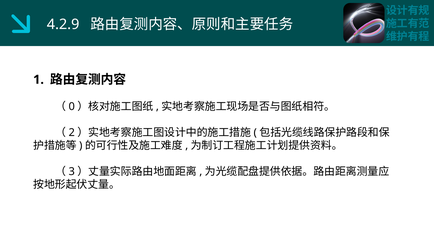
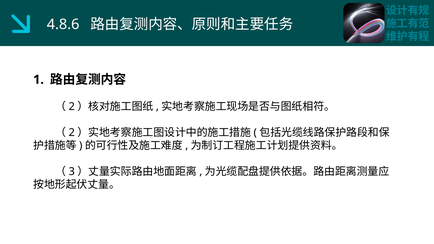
4.2.9: 4.2.9 -> 4.8.6
0 at (72, 107): 0 -> 2
